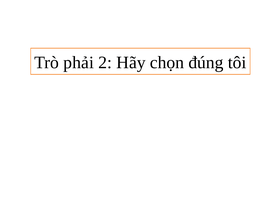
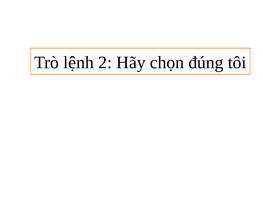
phải: phải -> lệnh
